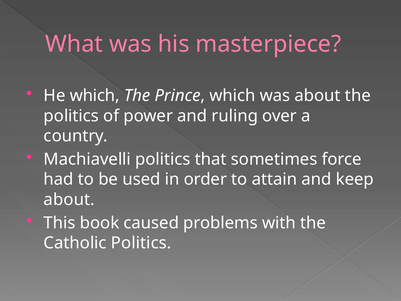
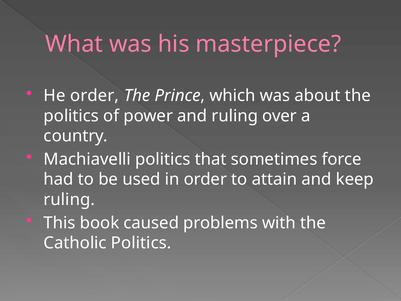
He which: which -> order
about at (69, 199): about -> ruling
